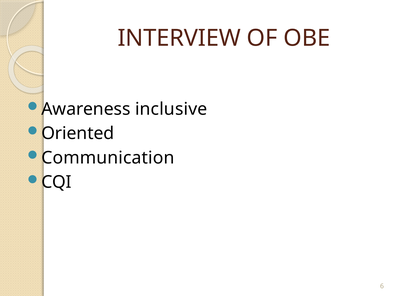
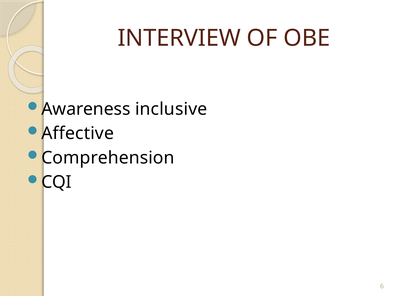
Oriented: Oriented -> Affective
Communication: Communication -> Comprehension
